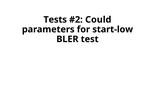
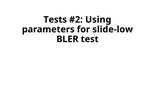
Could: Could -> Using
start-low: start-low -> slide-low
